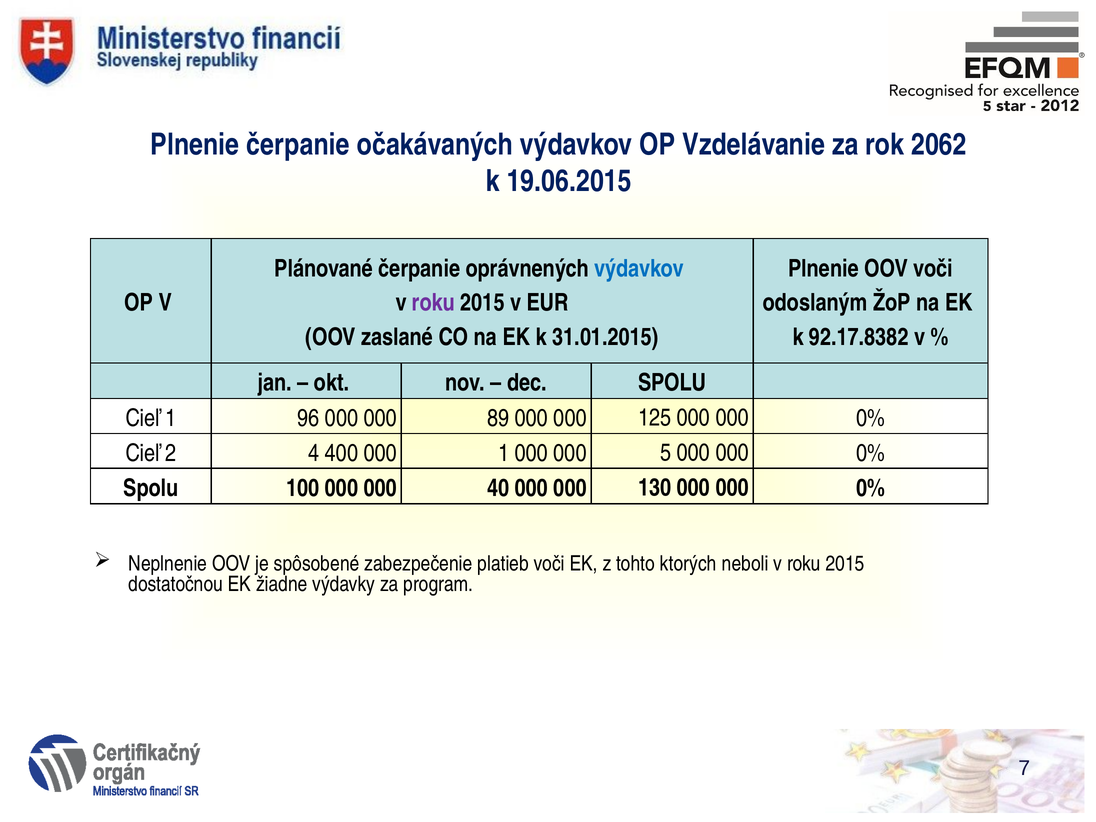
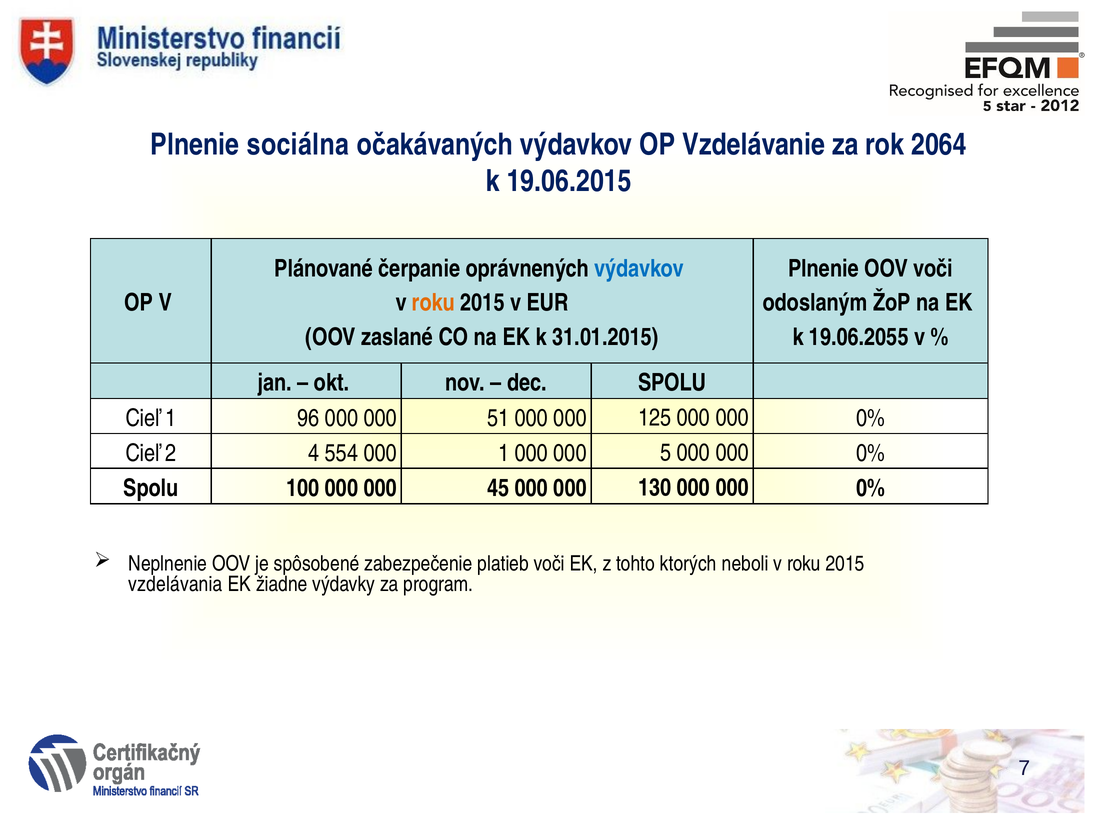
Plnenie čerpanie: čerpanie -> sociálna
2062: 2062 -> 2064
roku at (433, 303) colour: purple -> orange
92.17.8382: 92.17.8382 -> 19.06.2055
89: 89 -> 51
400: 400 -> 554
40: 40 -> 45
dostatočnou: dostatočnou -> vzdelávania
